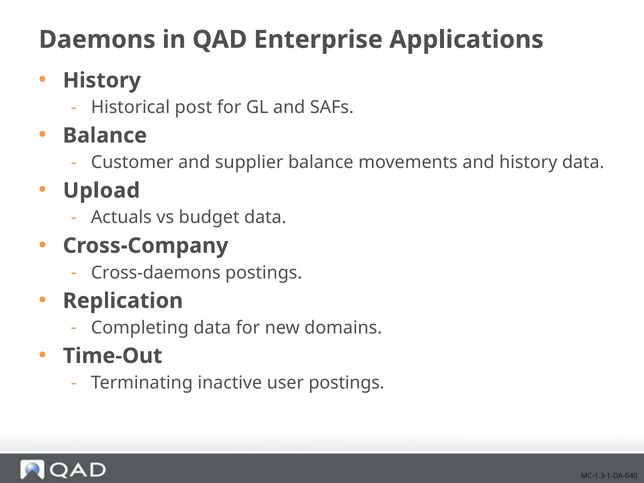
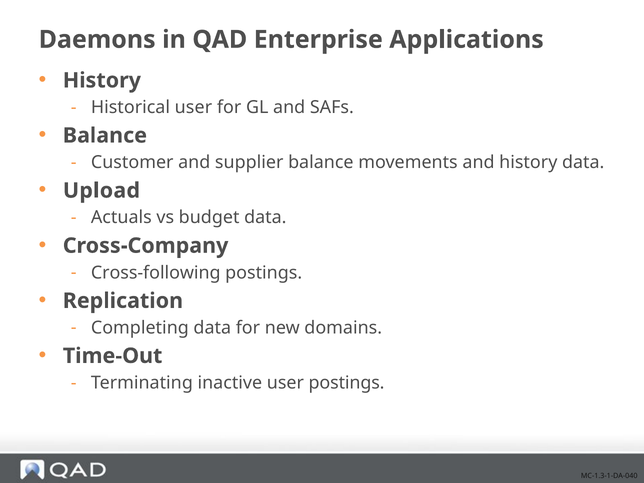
Historical post: post -> user
Cross-daemons: Cross-daemons -> Cross-following
